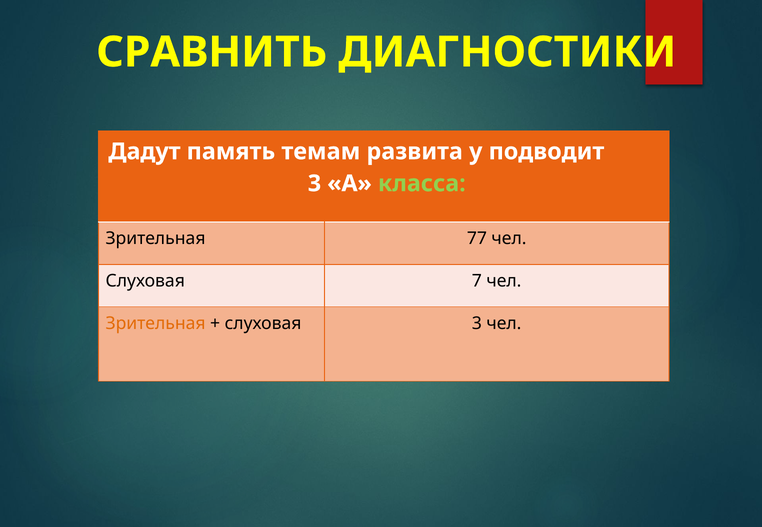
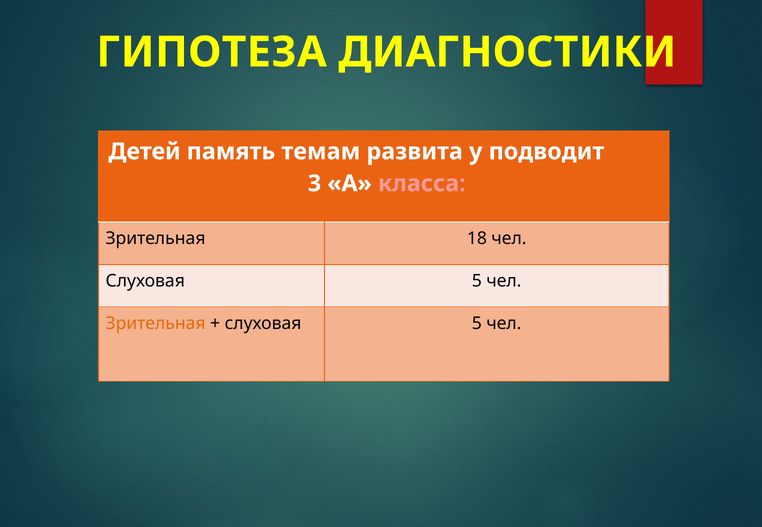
СРАВНИТЬ: СРАВНИТЬ -> ГИПОТЕЗА
Дадут: Дадут -> Детей
класса colour: light green -> pink
77: 77 -> 18
7 at (477, 281): 7 -> 5
3 at (477, 324): 3 -> 5
